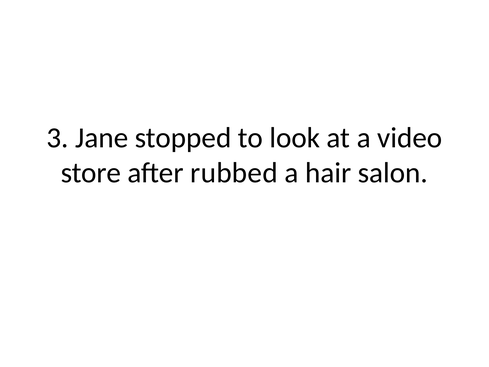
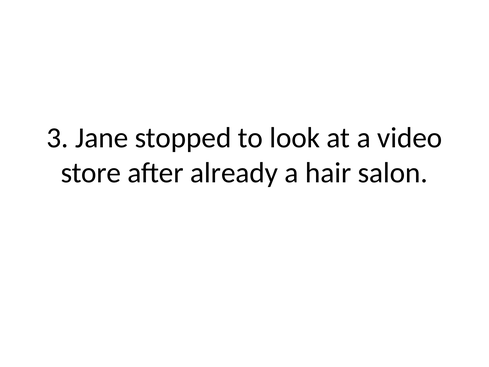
rubbed: rubbed -> already
